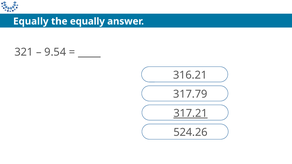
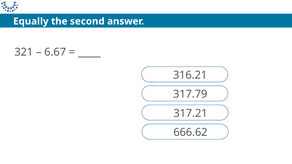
the equally: equally -> second
9.54: 9.54 -> 6.67
317.21 underline: present -> none
524.26: 524.26 -> 666.62
